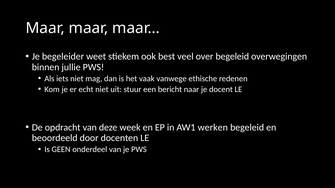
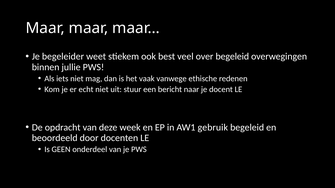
werken: werken -> gebruik
